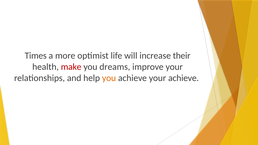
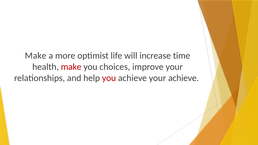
Times at (36, 56): Times -> Make
their: their -> time
dreams: dreams -> choices
you at (109, 78) colour: orange -> red
